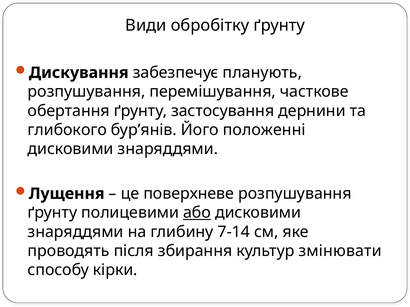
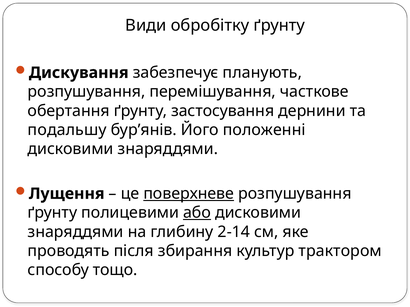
глибокого: глибокого -> подальшу
поверхневе underline: none -> present
7-14: 7-14 -> 2-14
змінювати: змінювати -> трактором
кірки: кірки -> тощо
